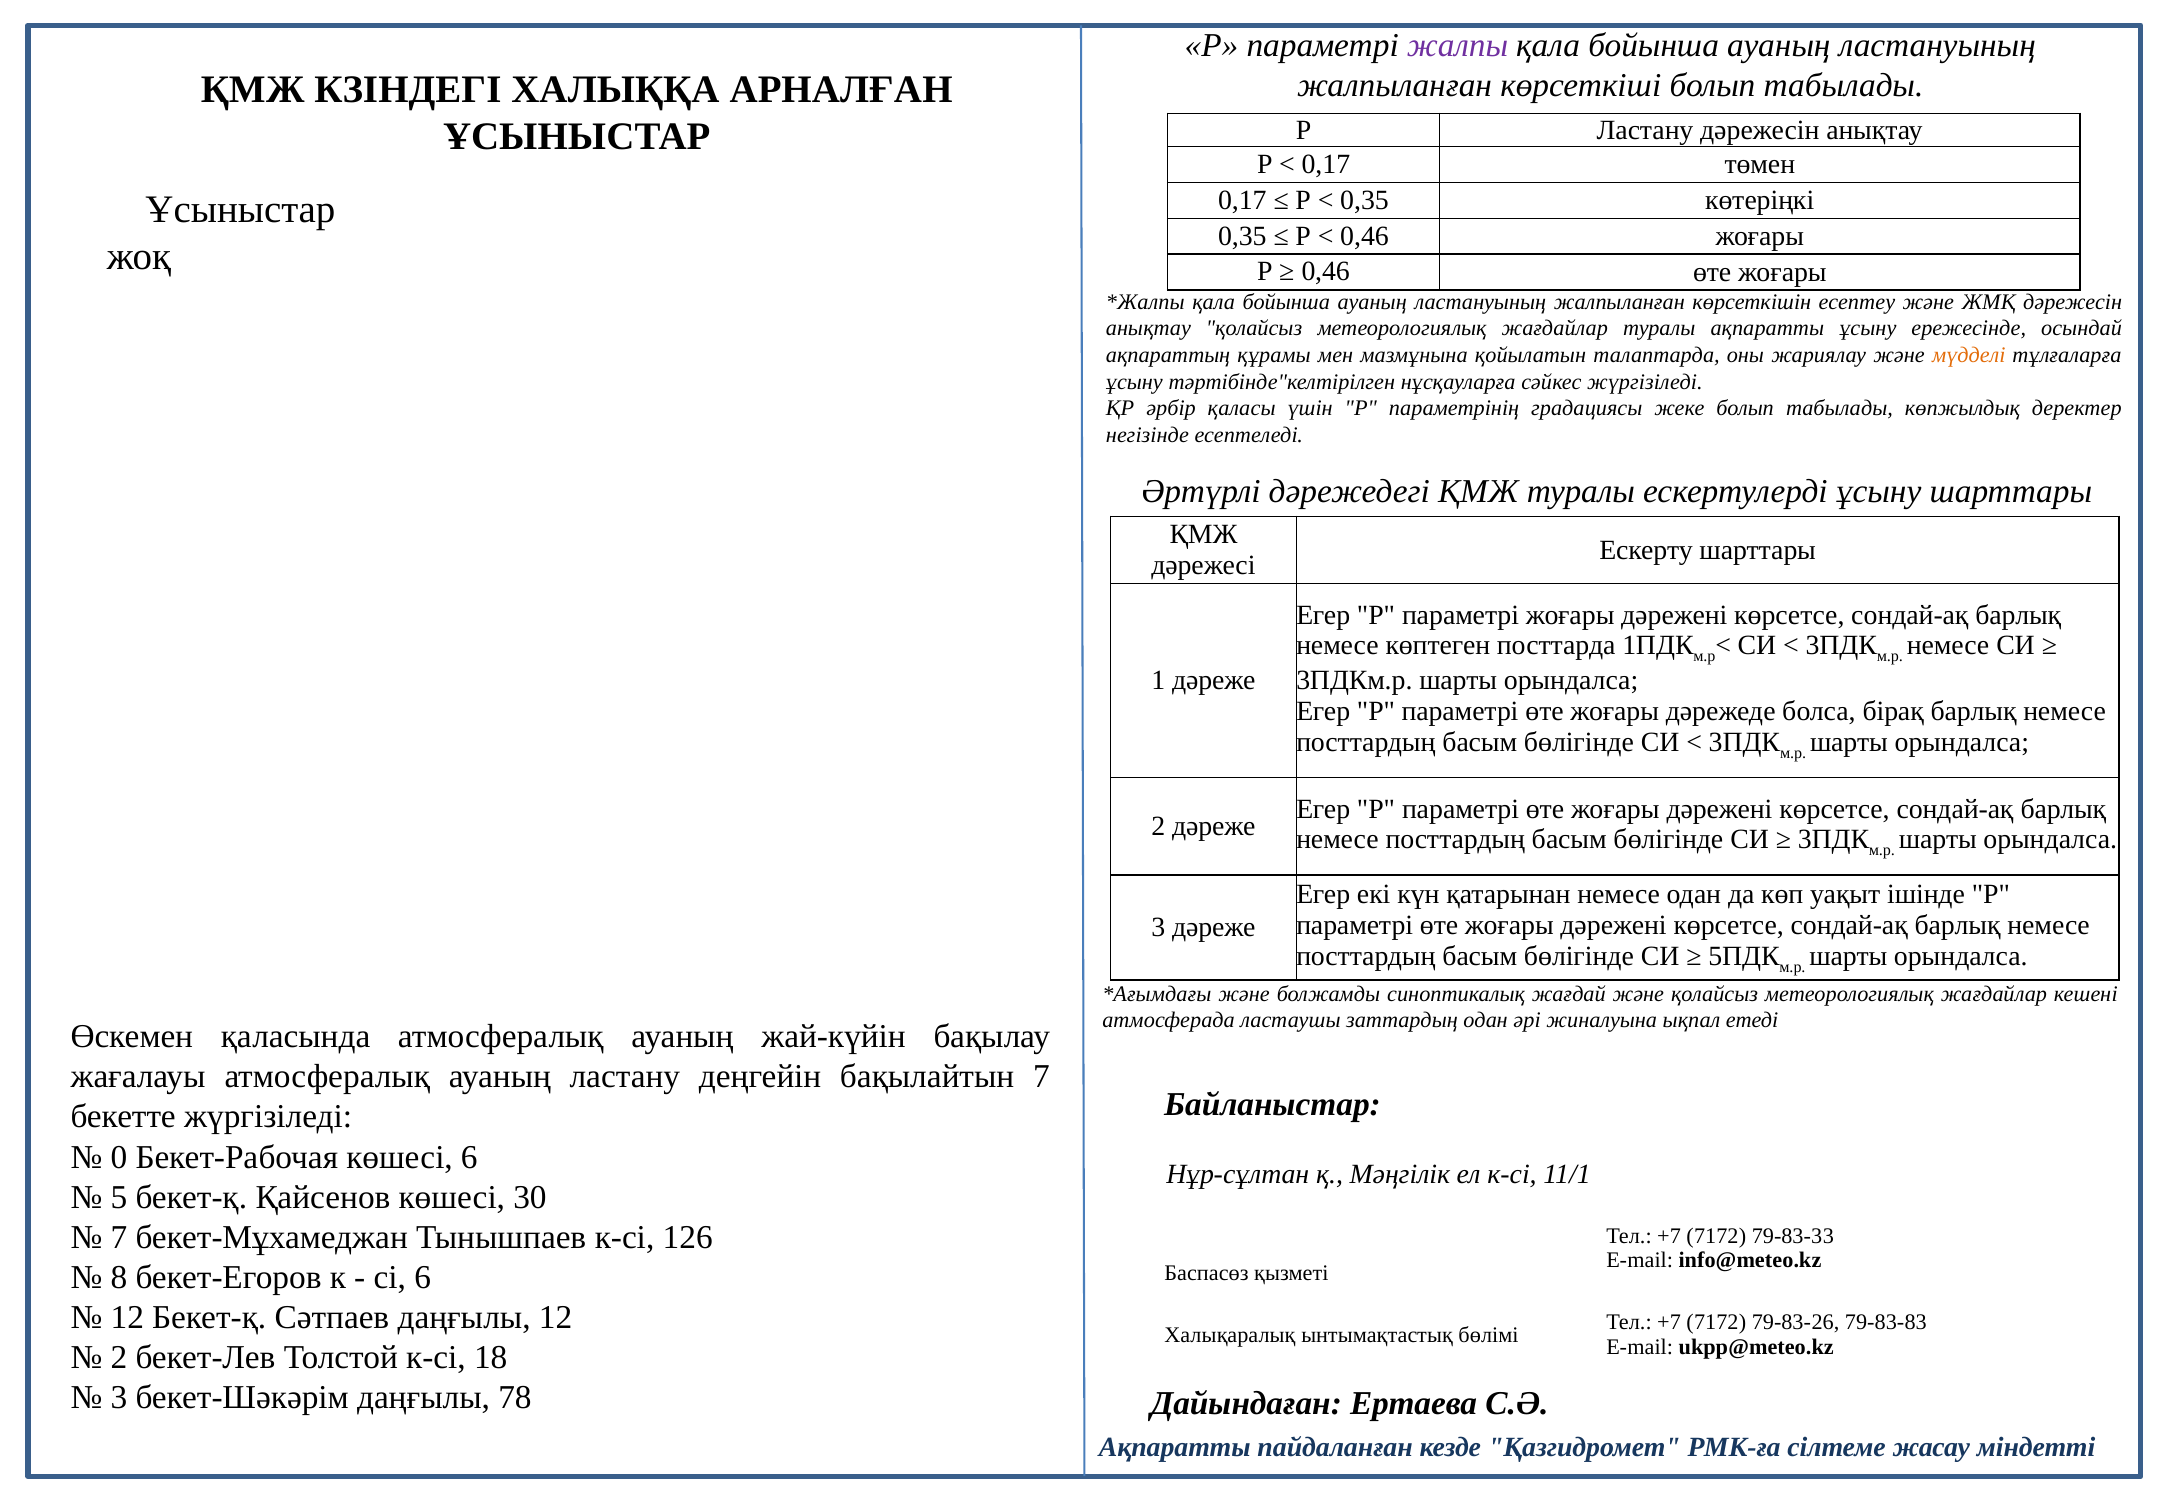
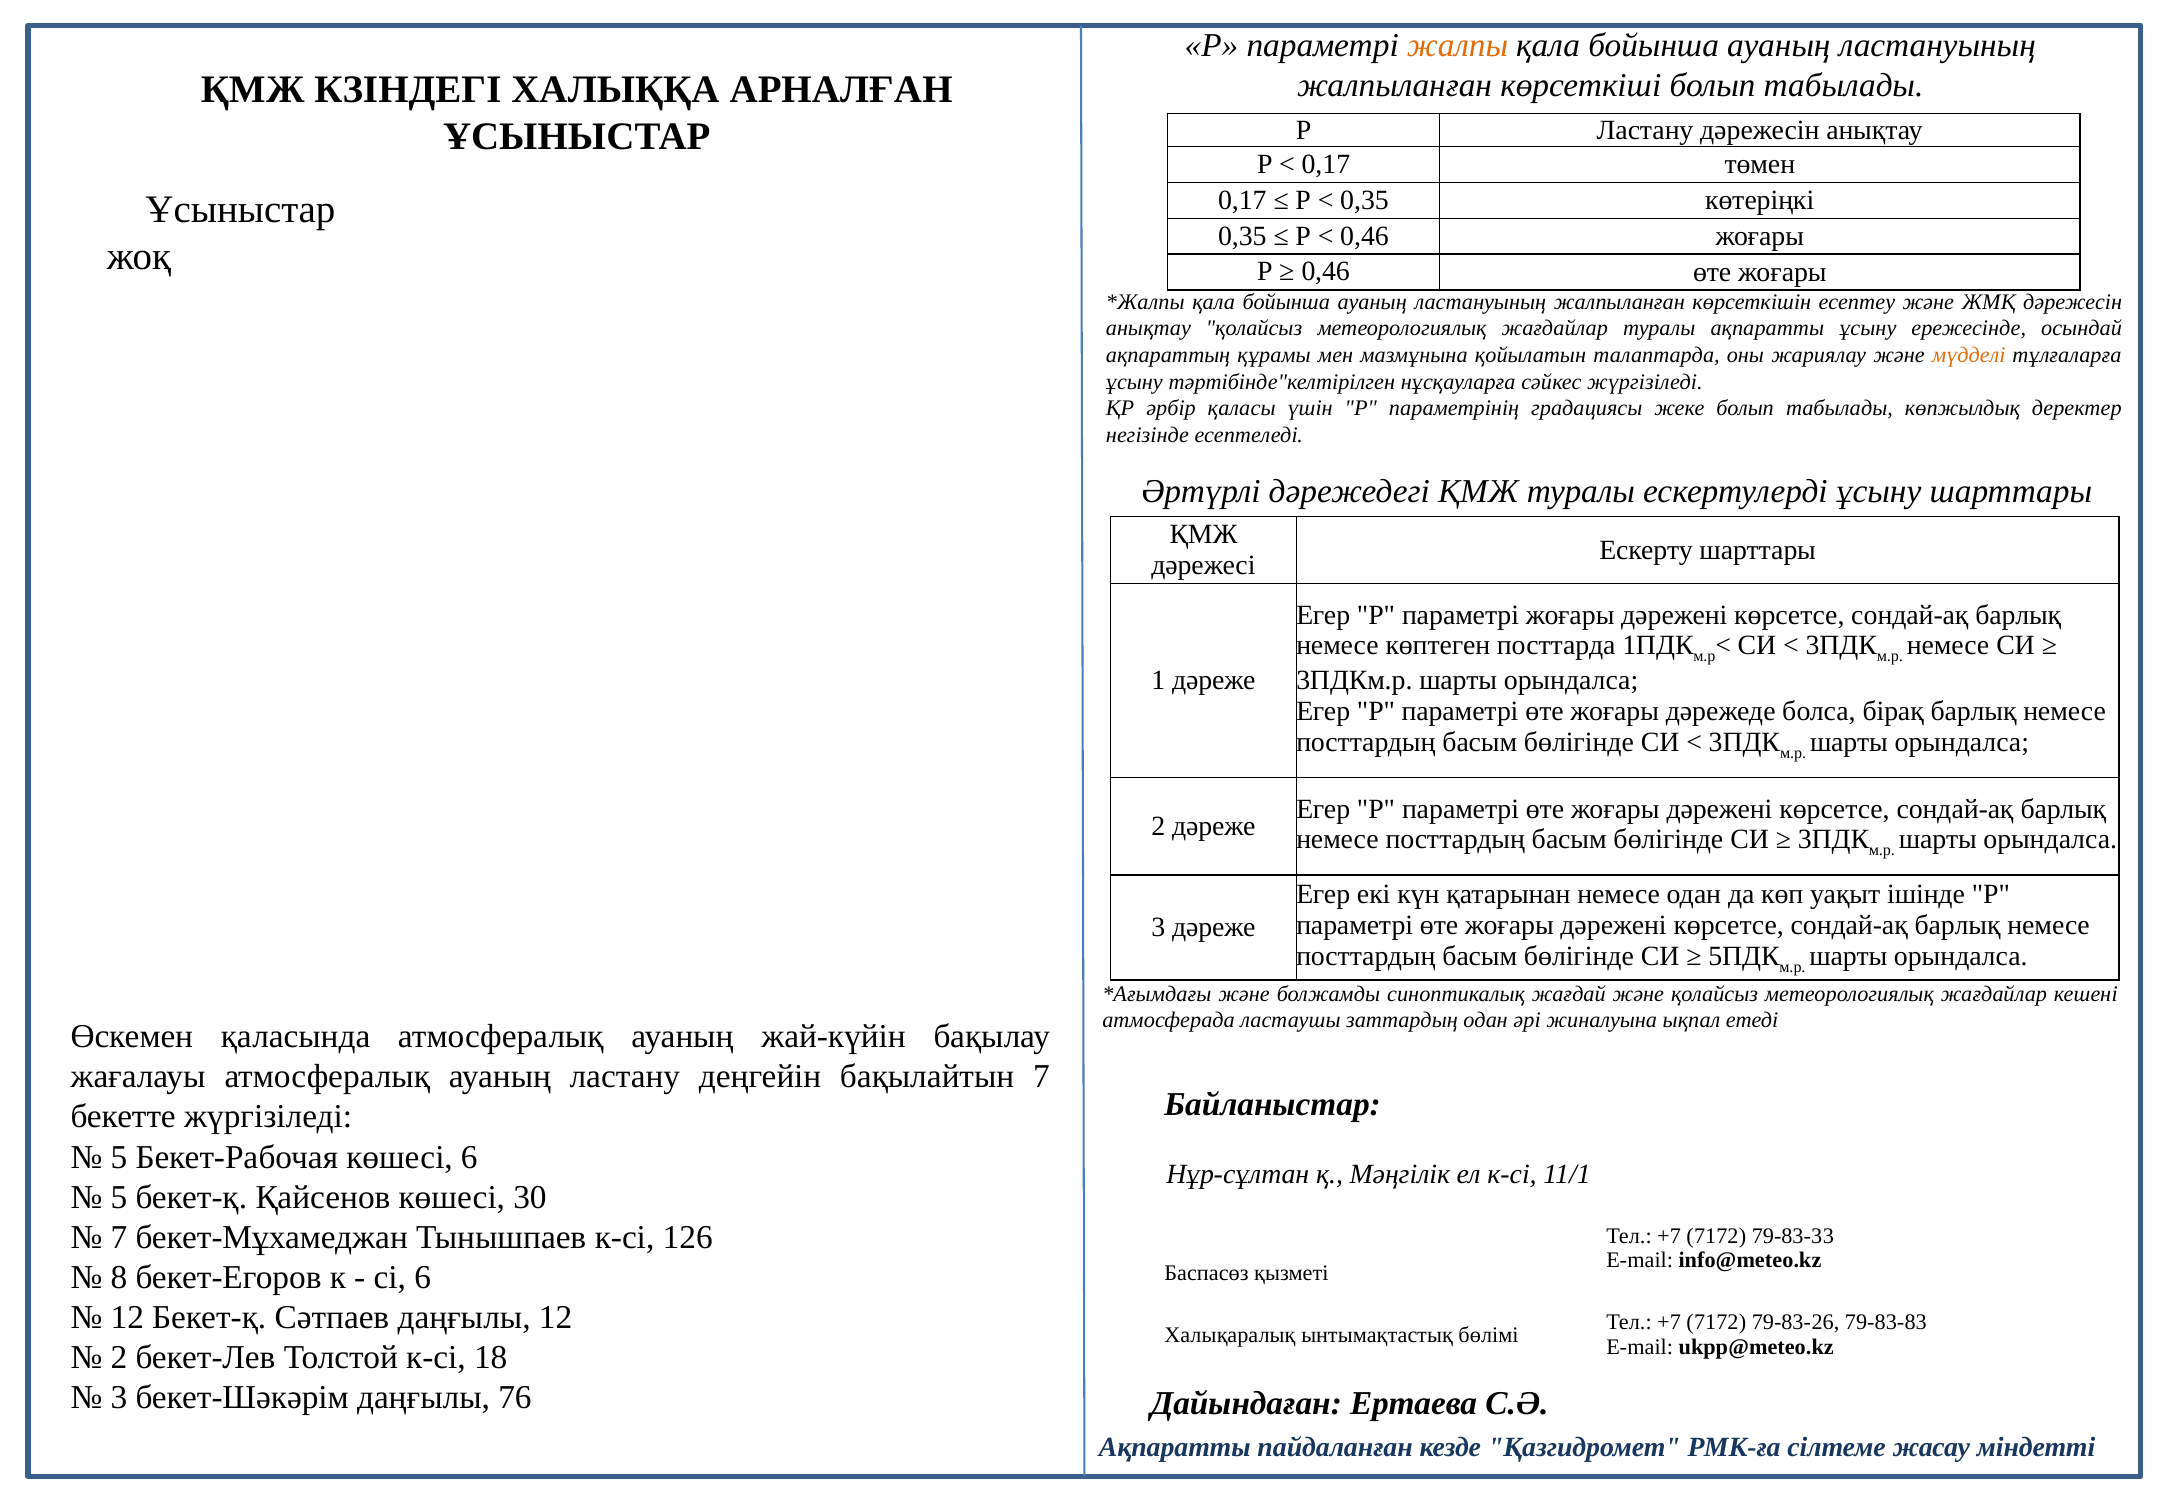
жалпы colour: purple -> orange
0 at (119, 1157): 0 -> 5
78: 78 -> 76
